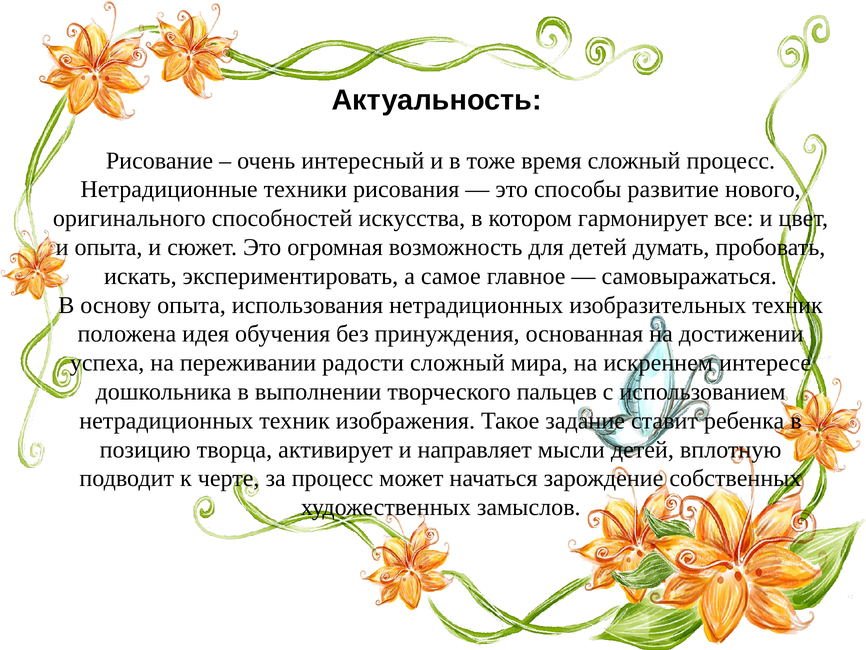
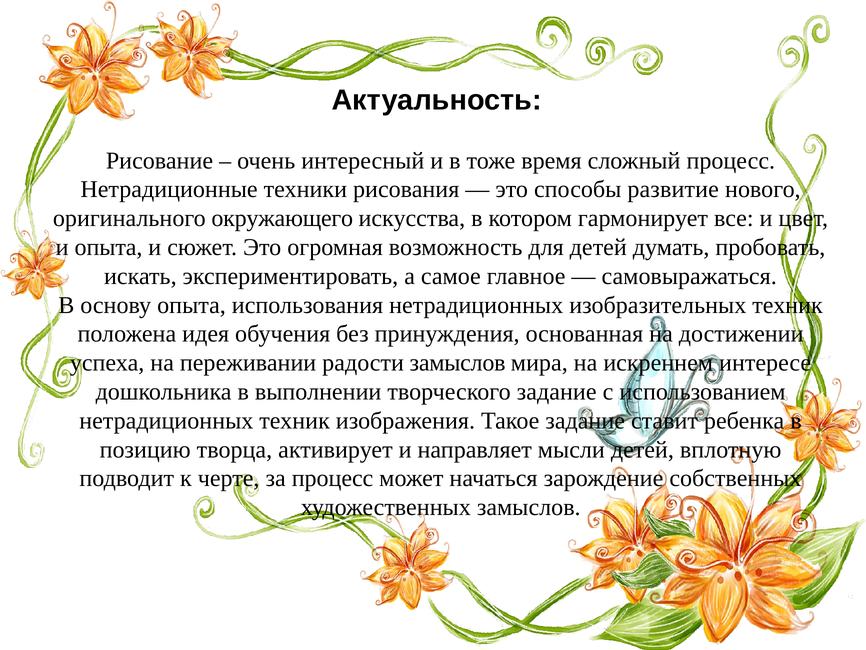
способностей: способностей -> окружающего
радости сложный: сложный -> замыслов
творческого пальцев: пальцев -> задание
